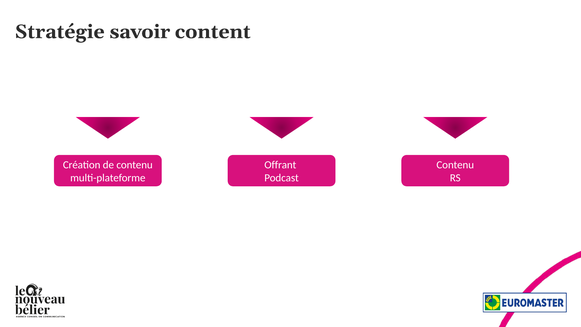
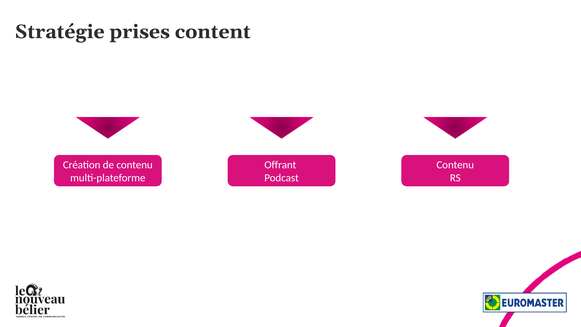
savoir: savoir -> prises
